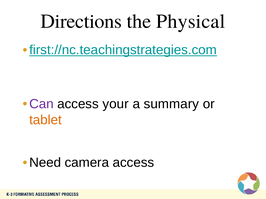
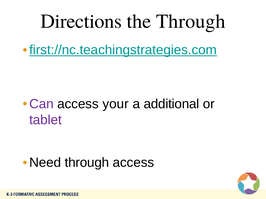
the Physical: Physical -> Through
summary: summary -> additional
tablet colour: orange -> purple
Need camera: camera -> through
